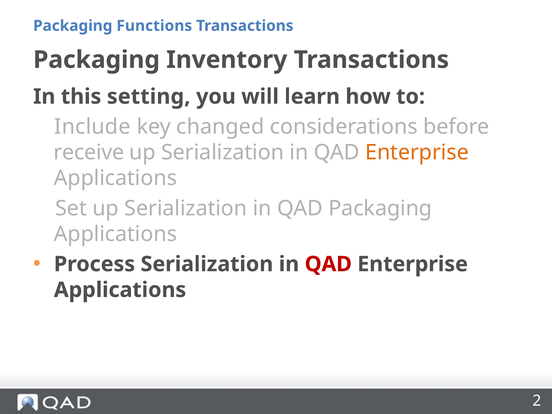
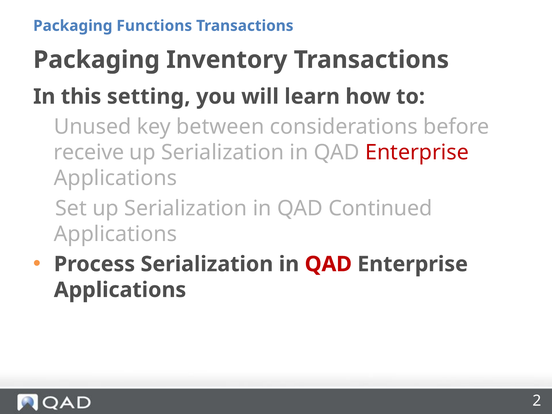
Include: Include -> Unused
changed: changed -> between
Enterprise at (417, 152) colour: orange -> red
QAD Packaging: Packaging -> Continued
